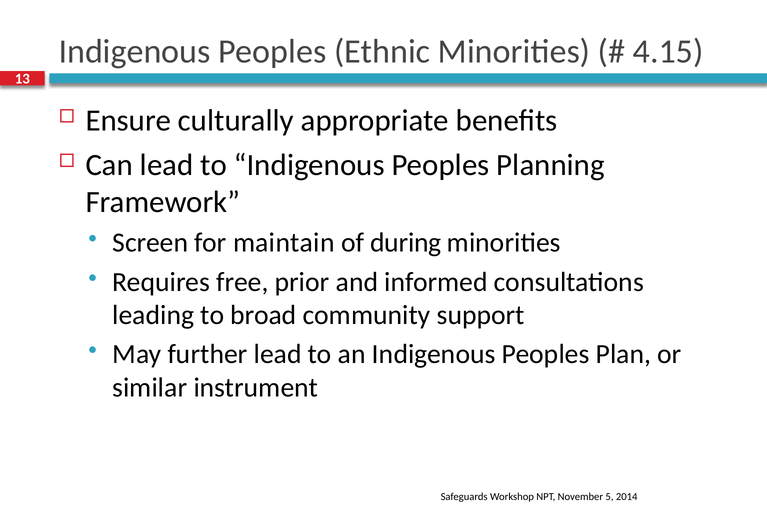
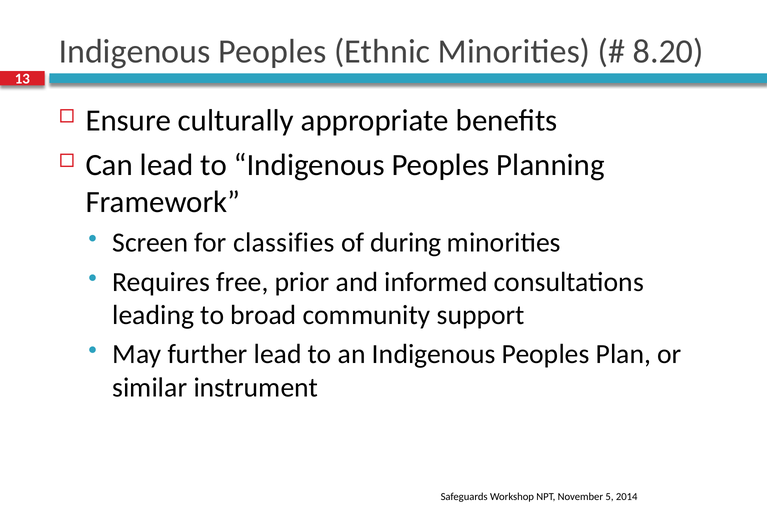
4.15: 4.15 -> 8.20
maintain: maintain -> classifies
